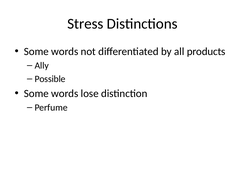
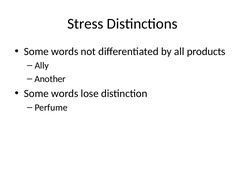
Possible: Possible -> Another
